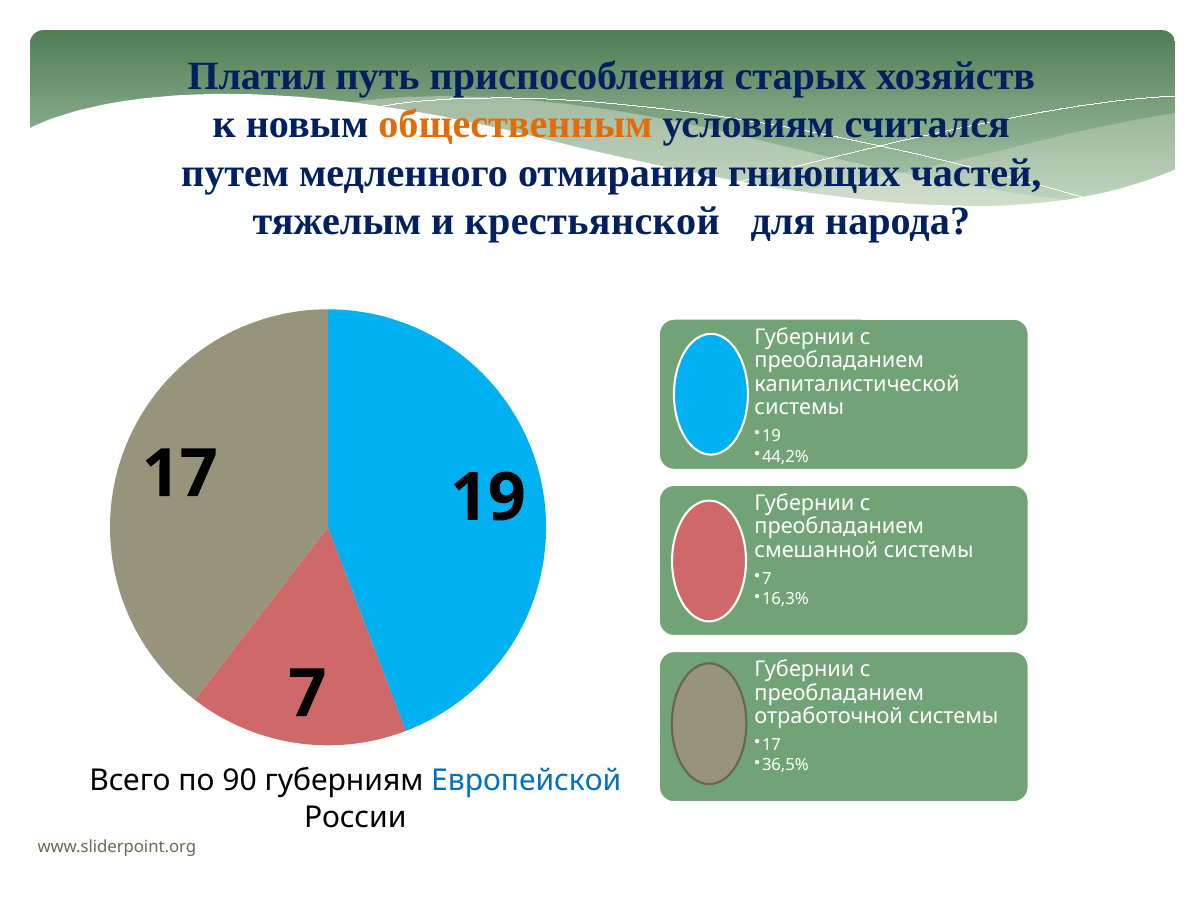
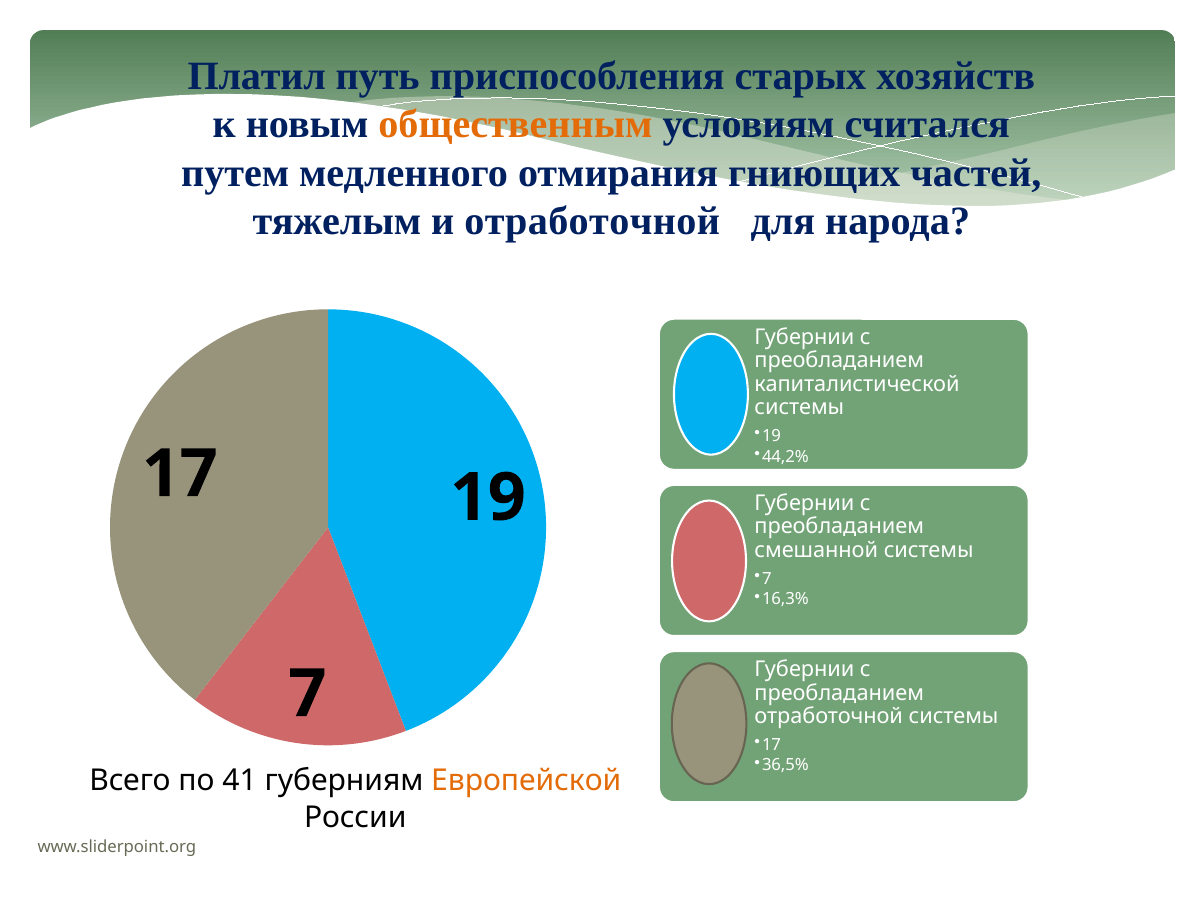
и крестьянской: крестьянской -> отработочной
90: 90 -> 41
Европейской colour: blue -> orange
